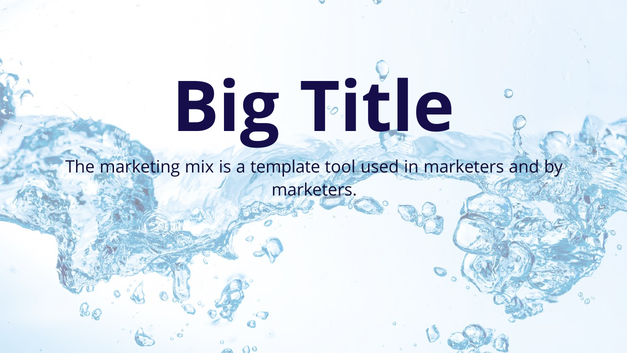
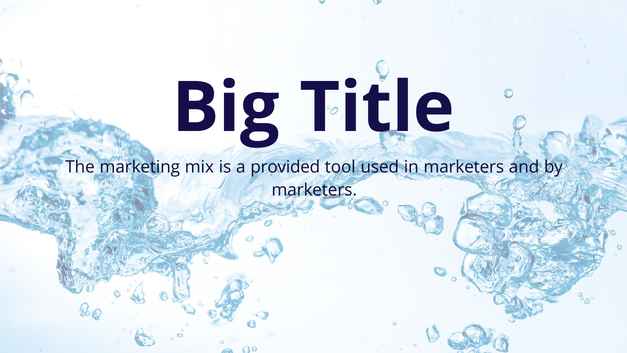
template: template -> provided
